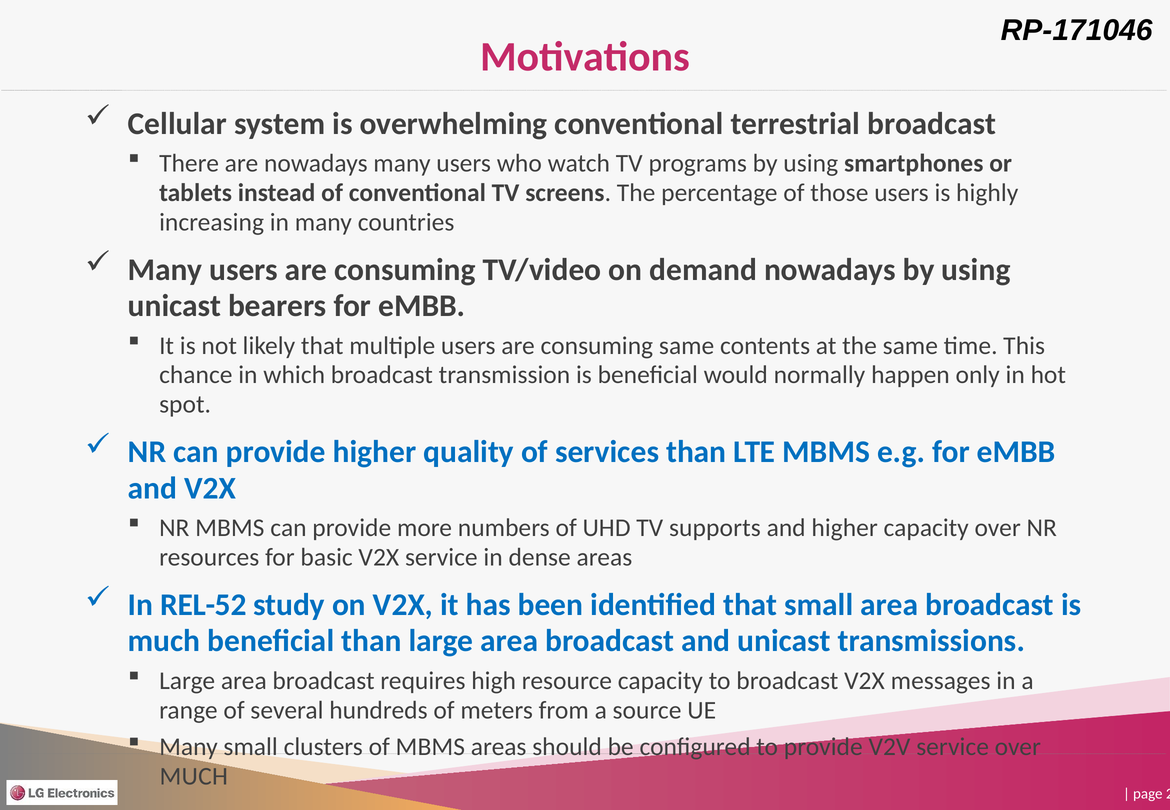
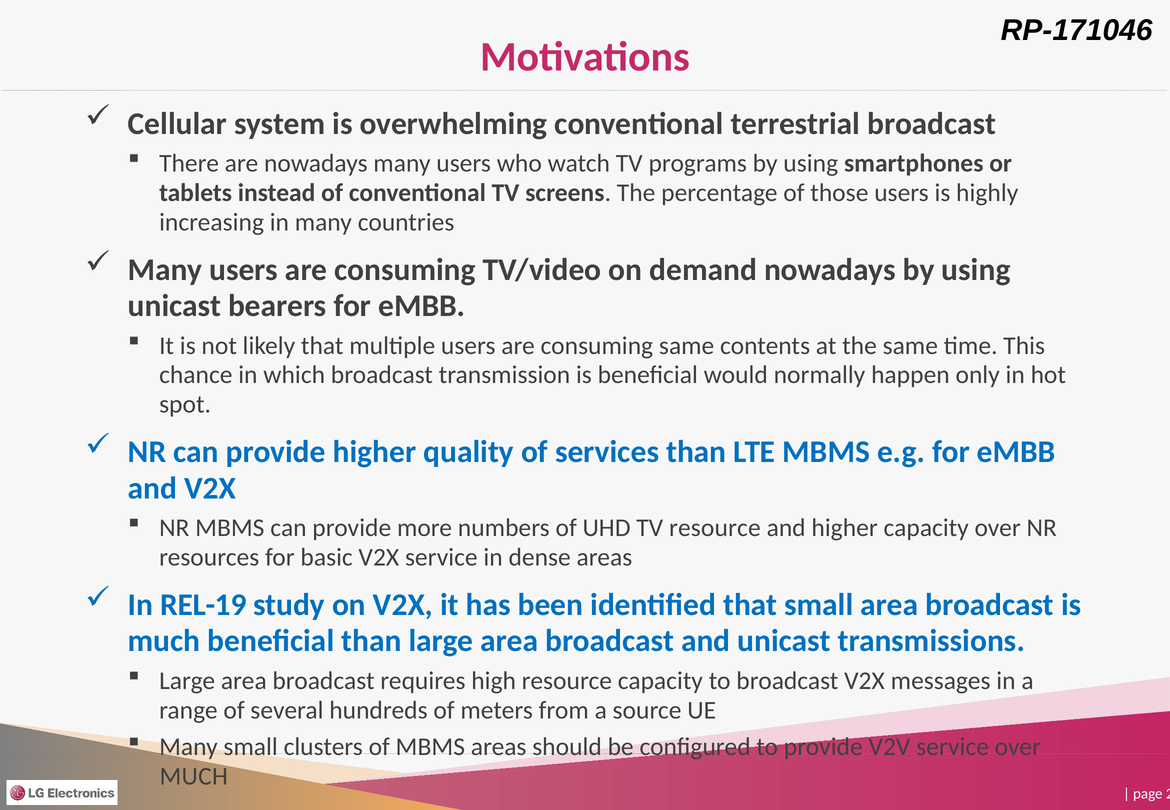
TV supports: supports -> resource
REL-52: REL-52 -> REL-19
